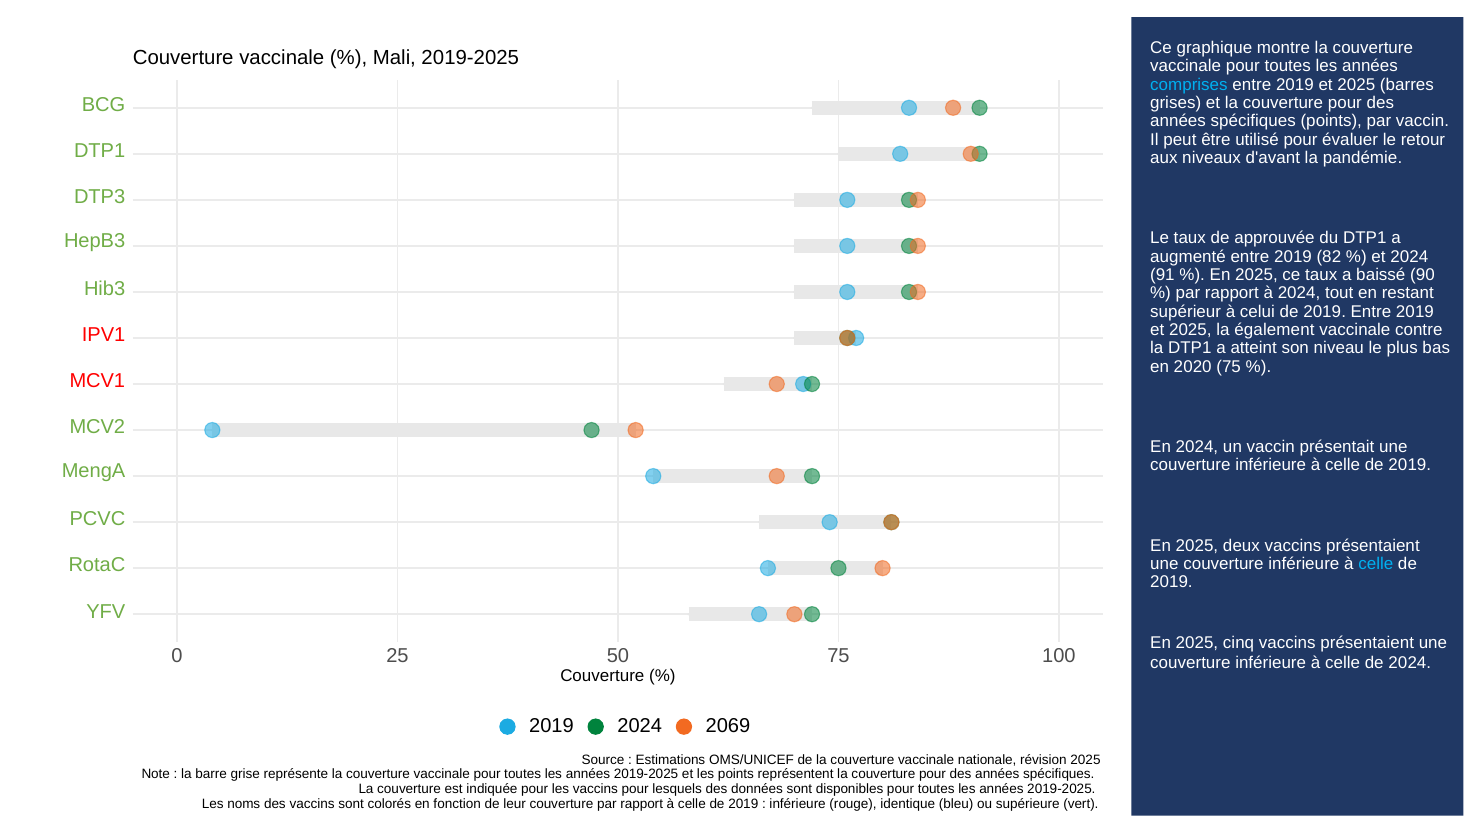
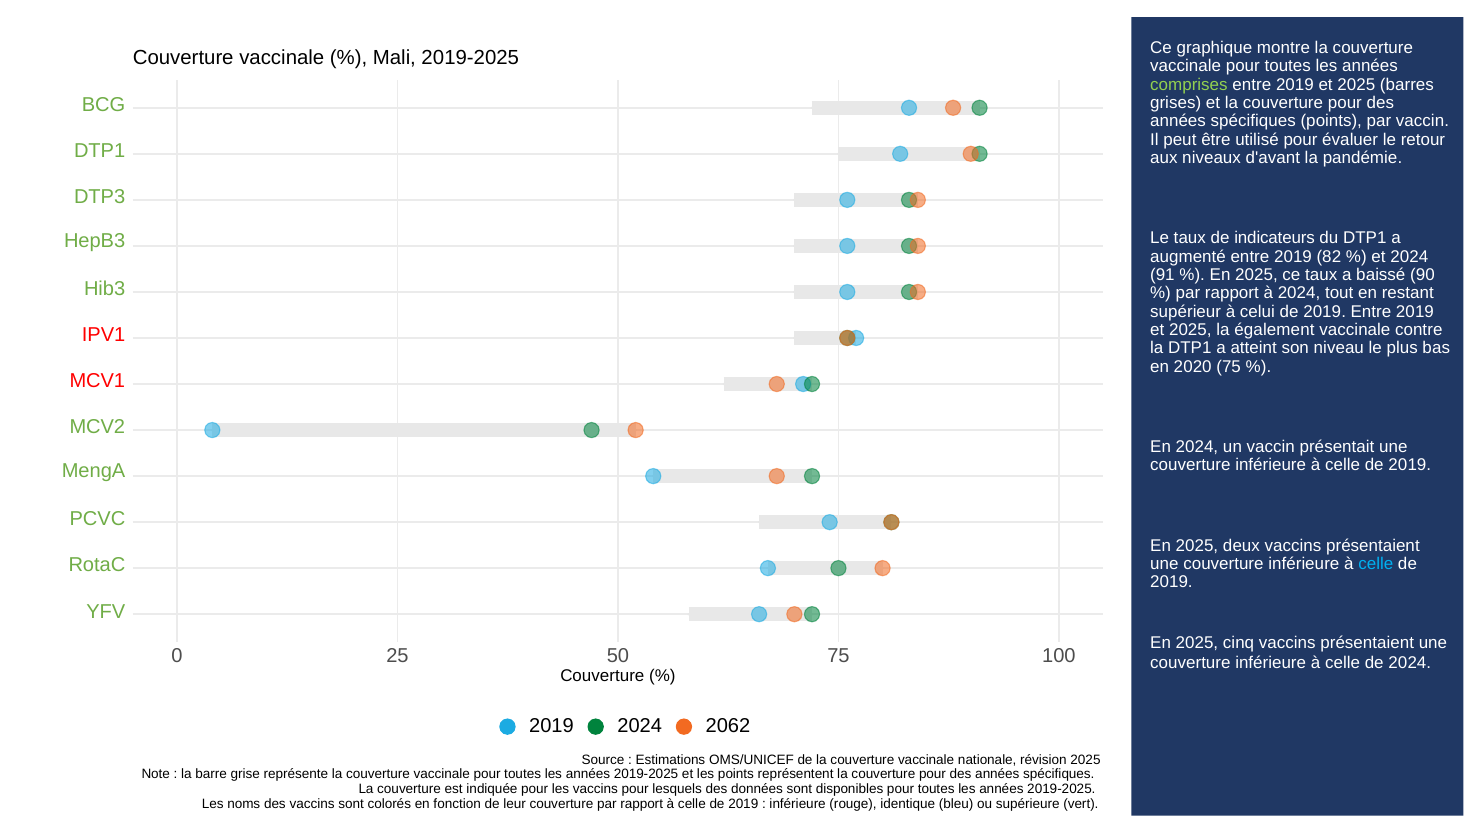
comprises colour: light blue -> light green
approuvée: approuvée -> indicateurs
2069: 2069 -> 2062
